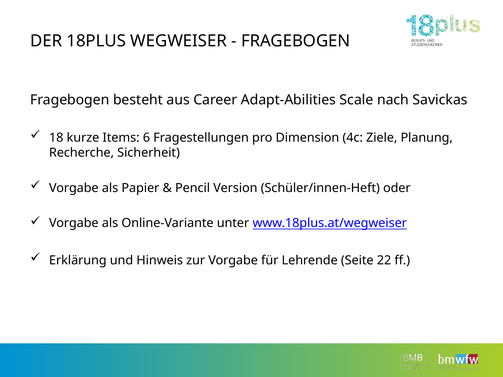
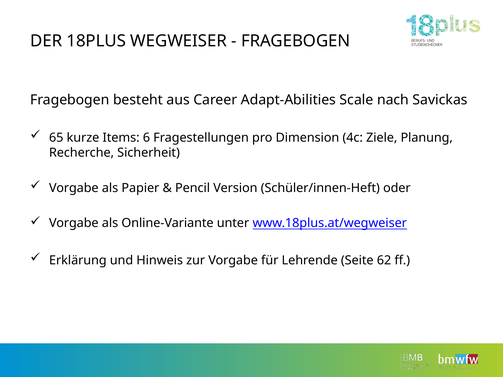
18: 18 -> 65
22: 22 -> 62
